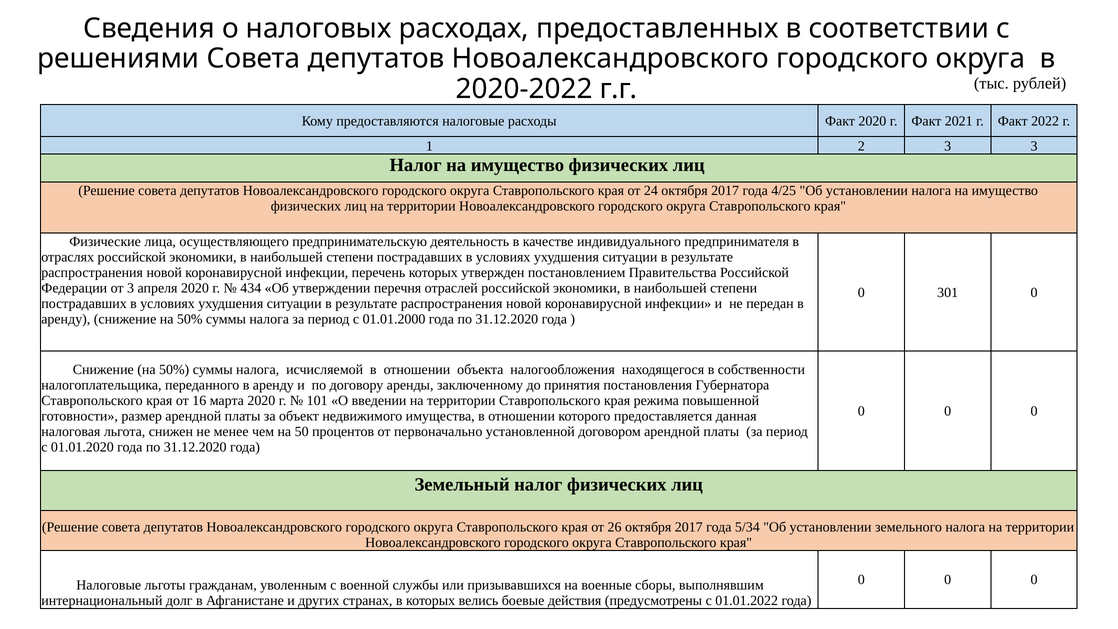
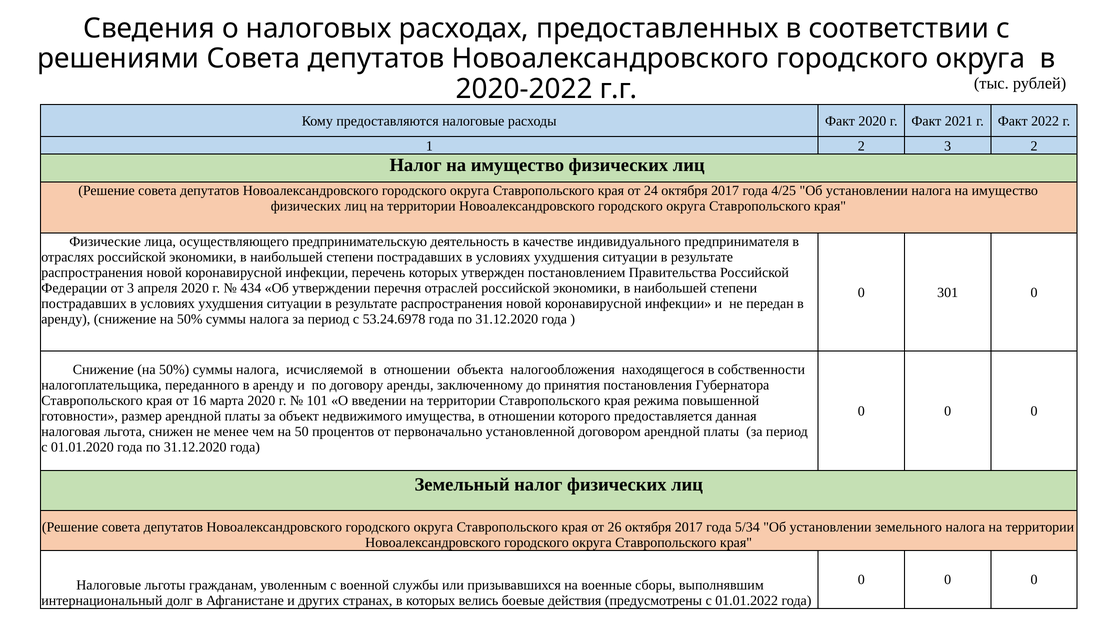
3 3: 3 -> 2
01.01.2000: 01.01.2000 -> 53.24.6978
